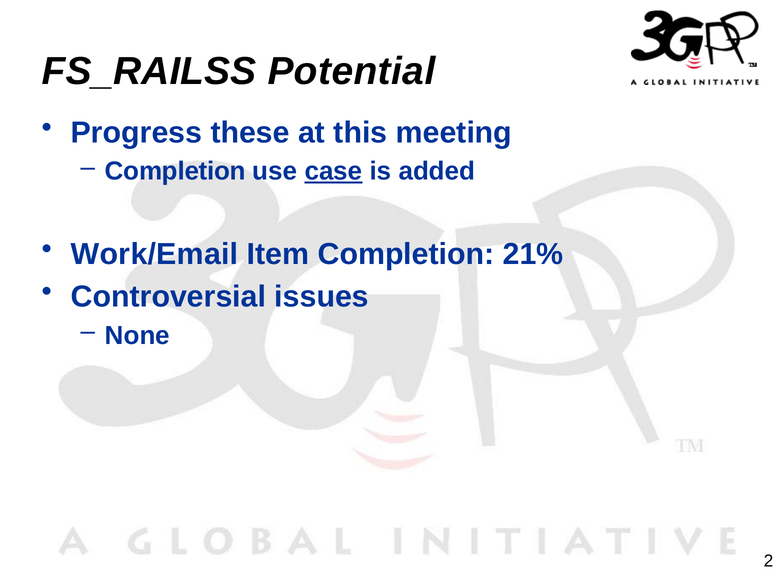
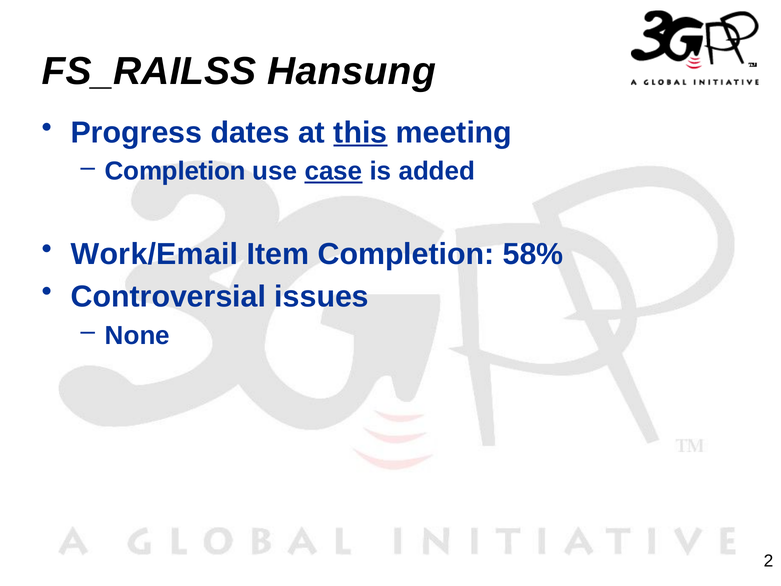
Potential: Potential -> Hansung
these: these -> dates
this underline: none -> present
21%: 21% -> 58%
